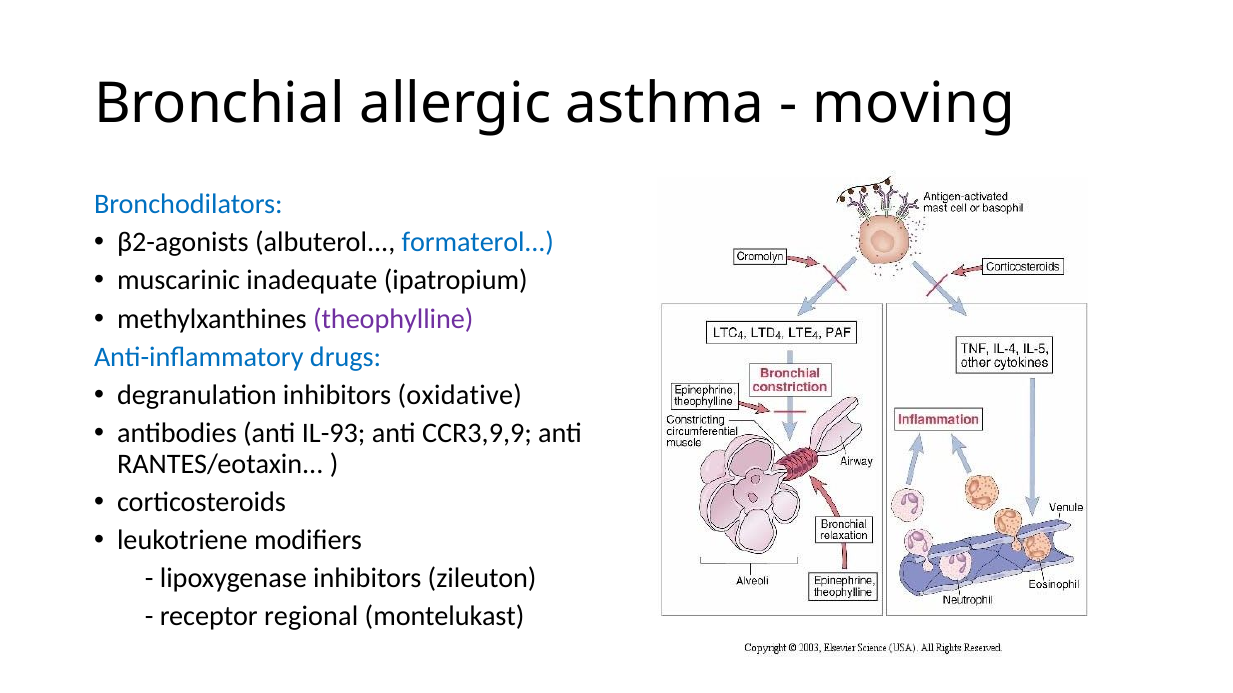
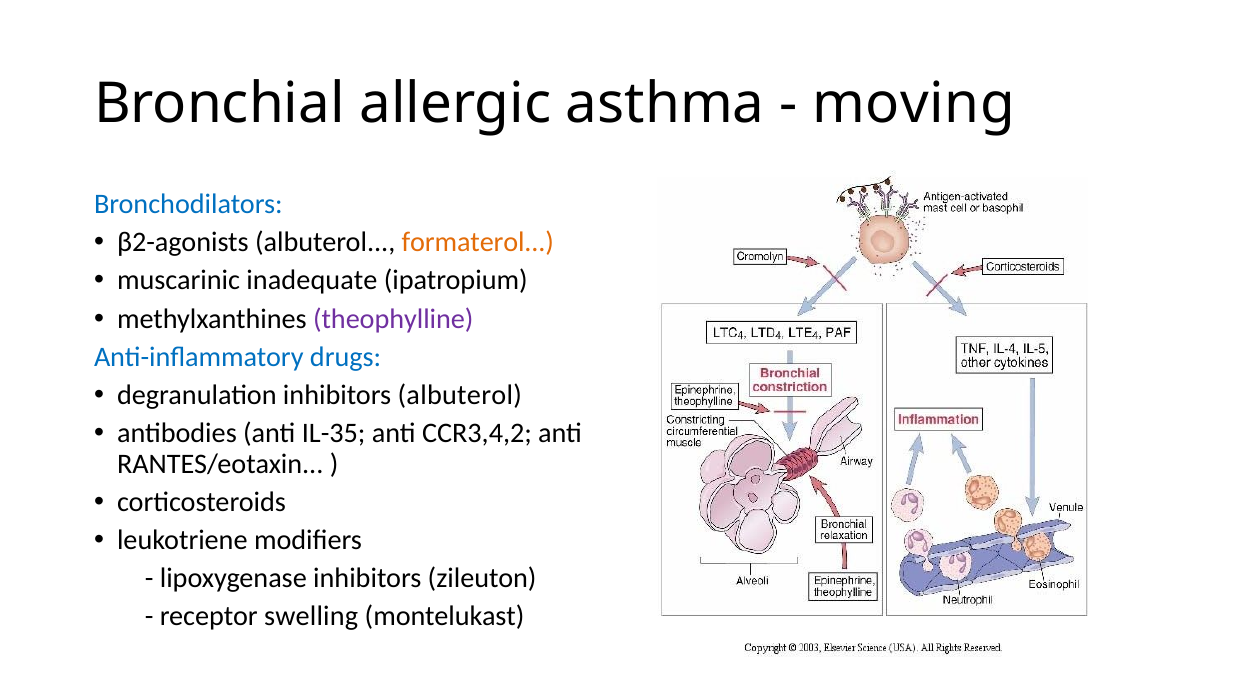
formaterol colour: blue -> orange
inhibitors oxidative: oxidative -> albuterol
IL-93: IL-93 -> IL-35
CCR3,9,9: CCR3,9,9 -> CCR3,4,2
regional: regional -> swelling
